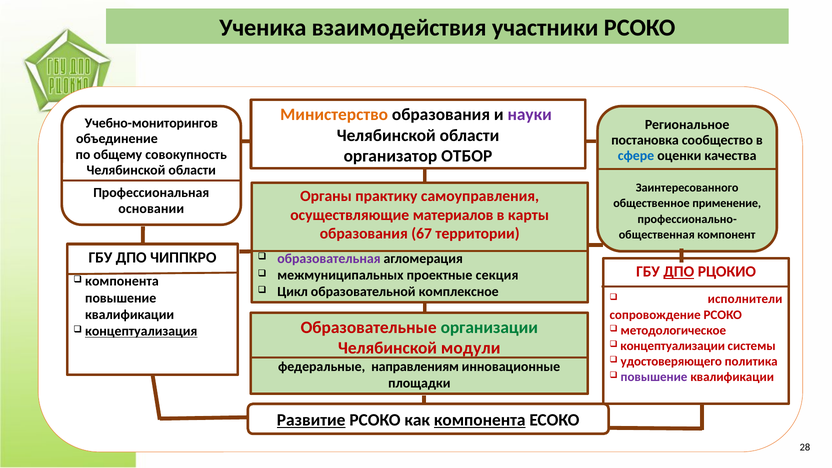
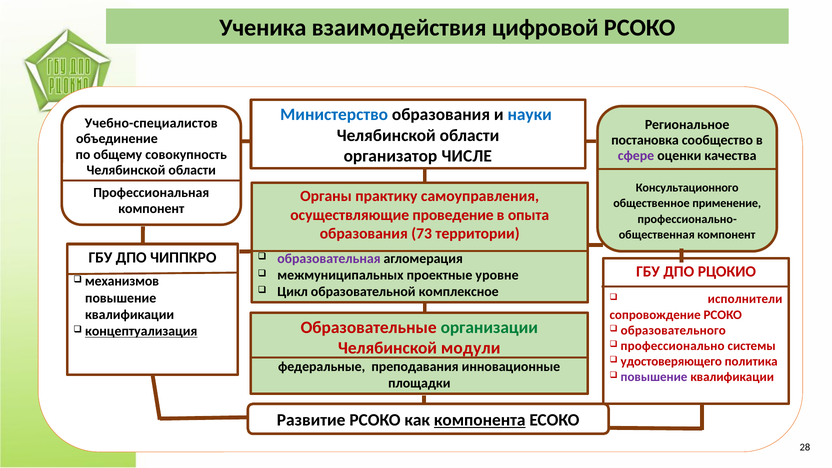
участники: участники -> цифровой
Министерство colour: orange -> blue
науки colour: purple -> blue
Учебно-мониторингов: Учебно-мониторингов -> Учебно-специалистов
ОТБОР: ОТБОР -> ЧИСЛЕ
сфере colour: blue -> purple
Заинтересованного: Заинтересованного -> Консультационного
основании at (151, 209): основании -> компонент
материалов: материалов -> проведение
карты: карты -> опыта
67: 67 -> 73
ДПО at (679, 272) underline: present -> none
секция: секция -> уровне
компонента at (122, 281): компонента -> механизмов
методологическое: методологическое -> образовательного
концептуализации: концептуализации -> профессионально
направлениям: направлениям -> преподавания
Развитие underline: present -> none
